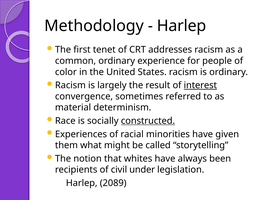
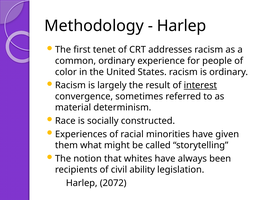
constructed underline: present -> none
under: under -> ability
2089: 2089 -> 2072
